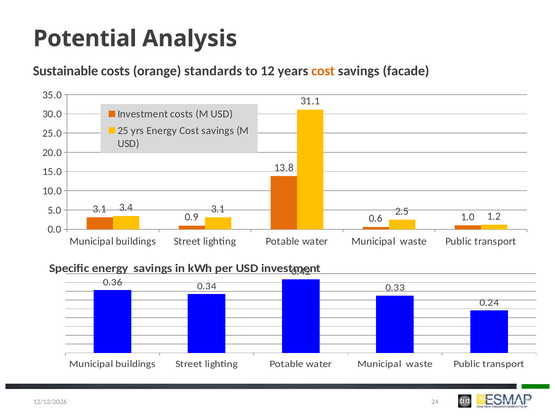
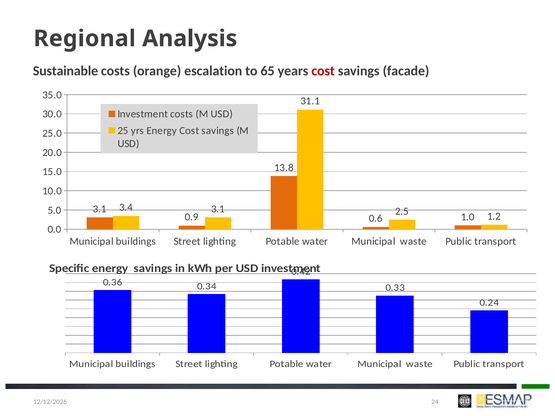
Potential: Potential -> Regional
standards: standards -> escalation
12: 12 -> 65
cost at (323, 71) colour: orange -> red
